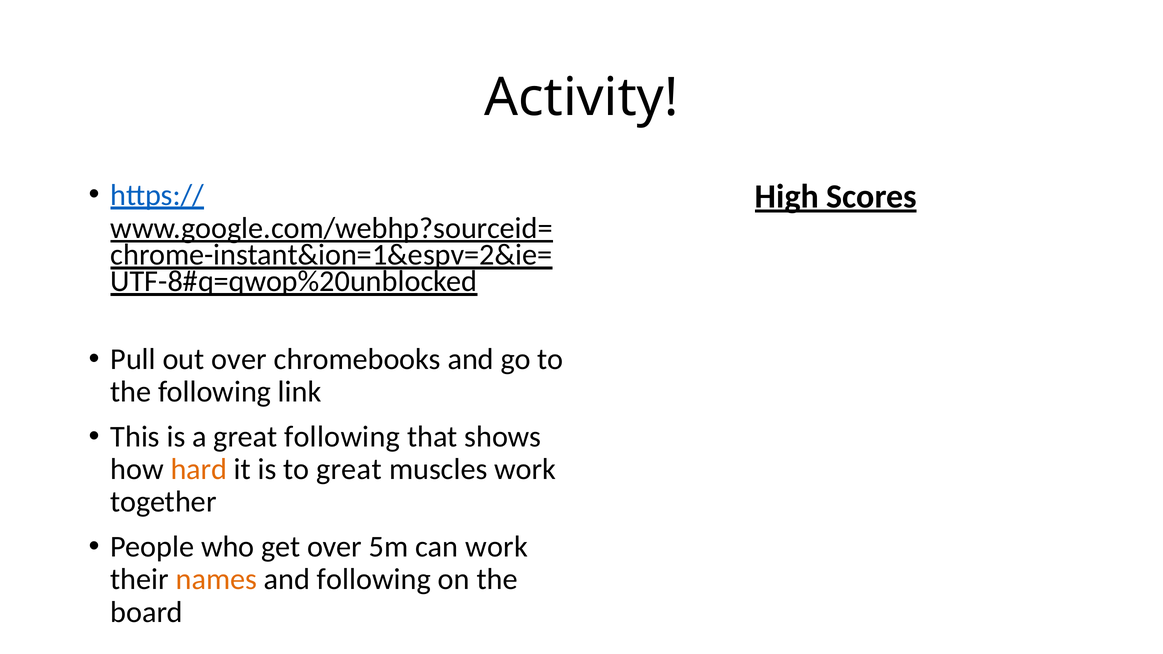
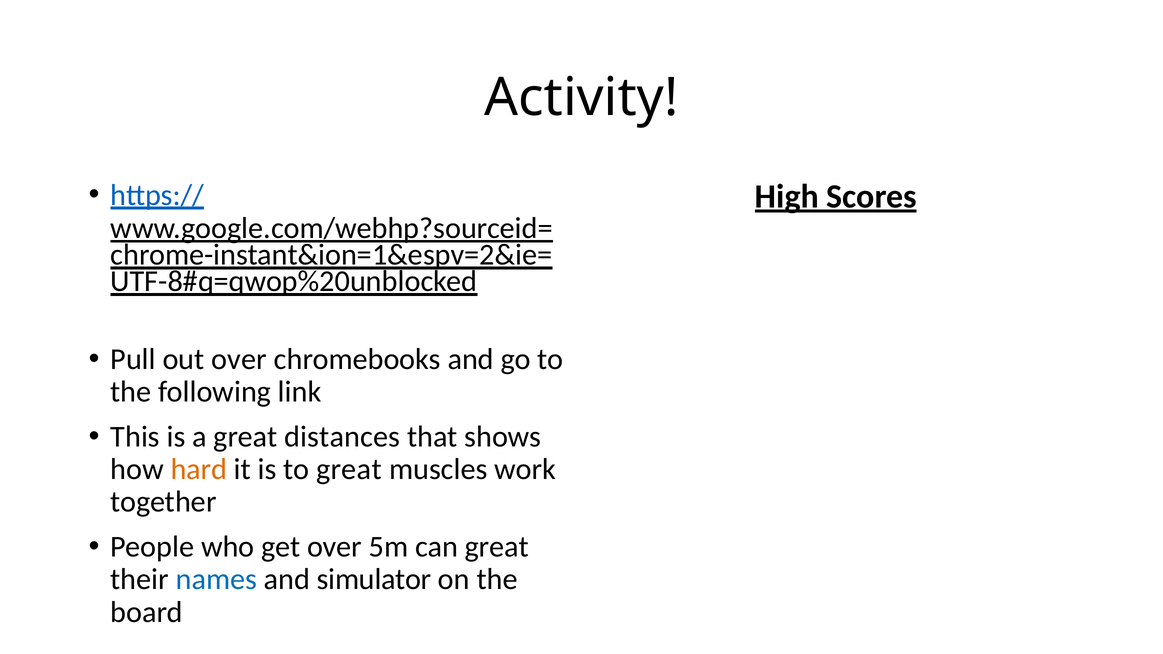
great following: following -> distances
can work: work -> great
names colour: orange -> blue
and following: following -> simulator
